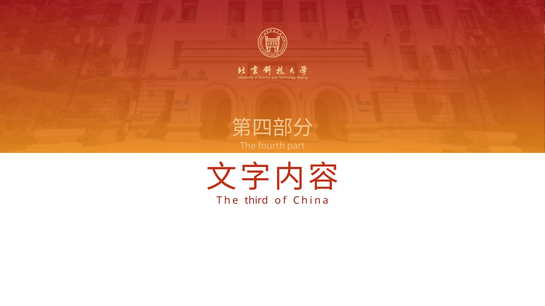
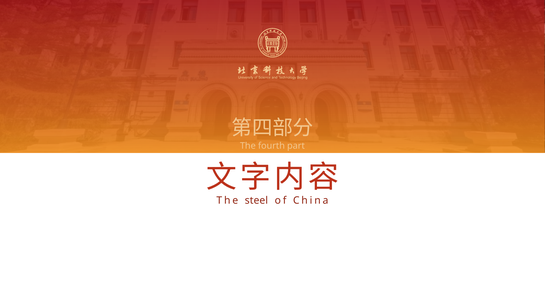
third: third -> steel
